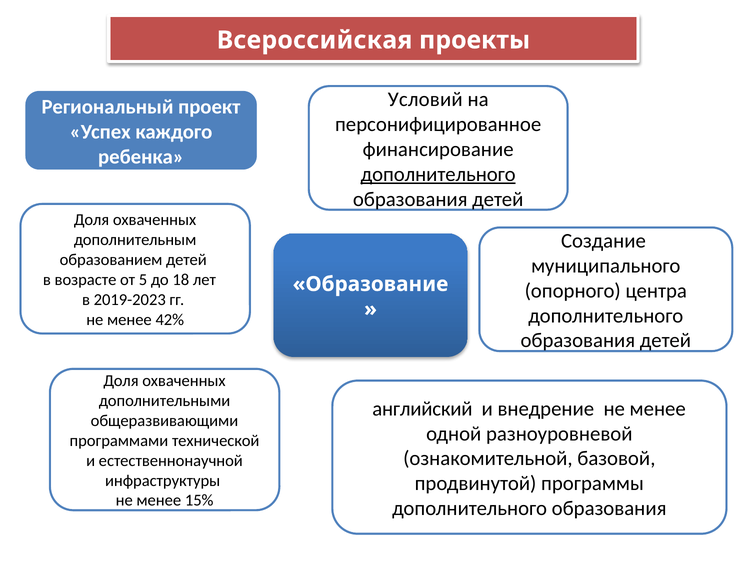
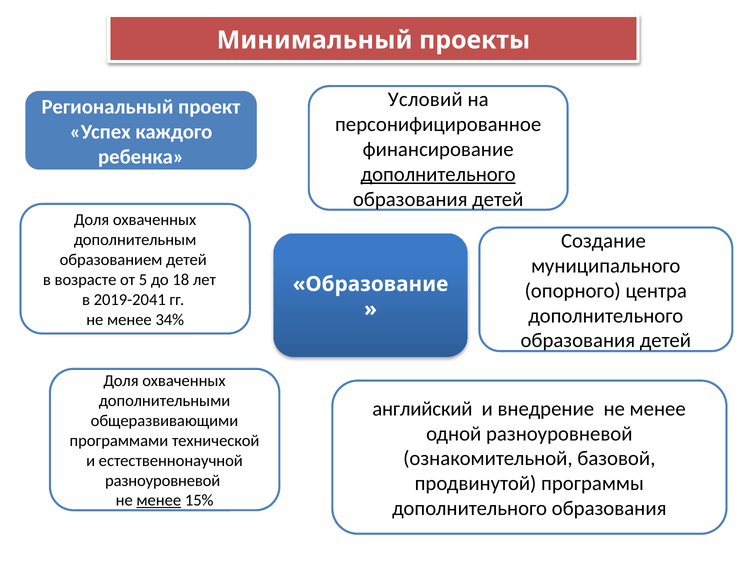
Всероссийская: Всероссийская -> Минимальный
2019-2023: 2019-2023 -> 2019-2041
42%: 42% -> 34%
инфраструктуры at (163, 480): инфраструктуры -> разноуровневой
менее at (159, 500) underline: none -> present
